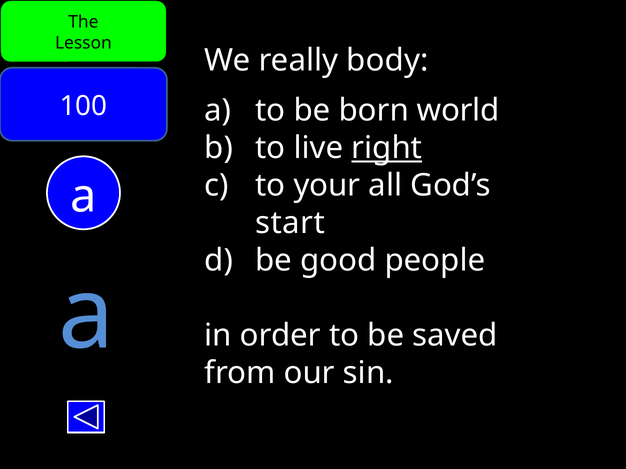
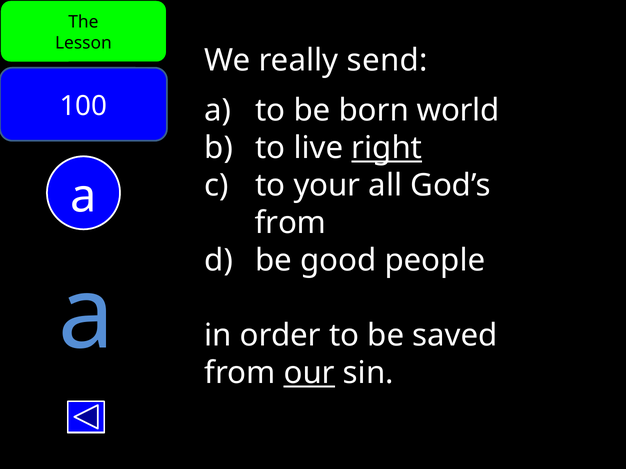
body: body -> send
start at (290, 223): start -> from
our underline: none -> present
